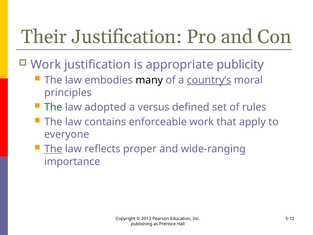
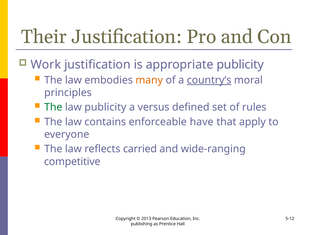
many colour: black -> orange
law adopted: adopted -> publicity
enforceable work: work -> have
The at (53, 149) underline: present -> none
proper: proper -> carried
importance: importance -> competitive
